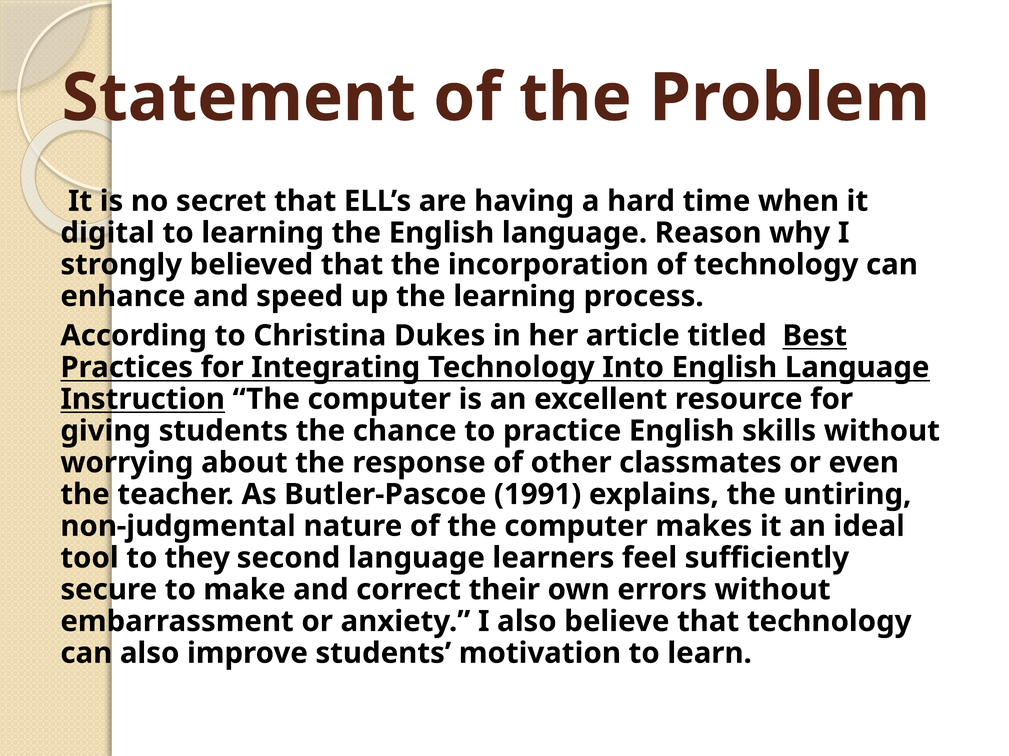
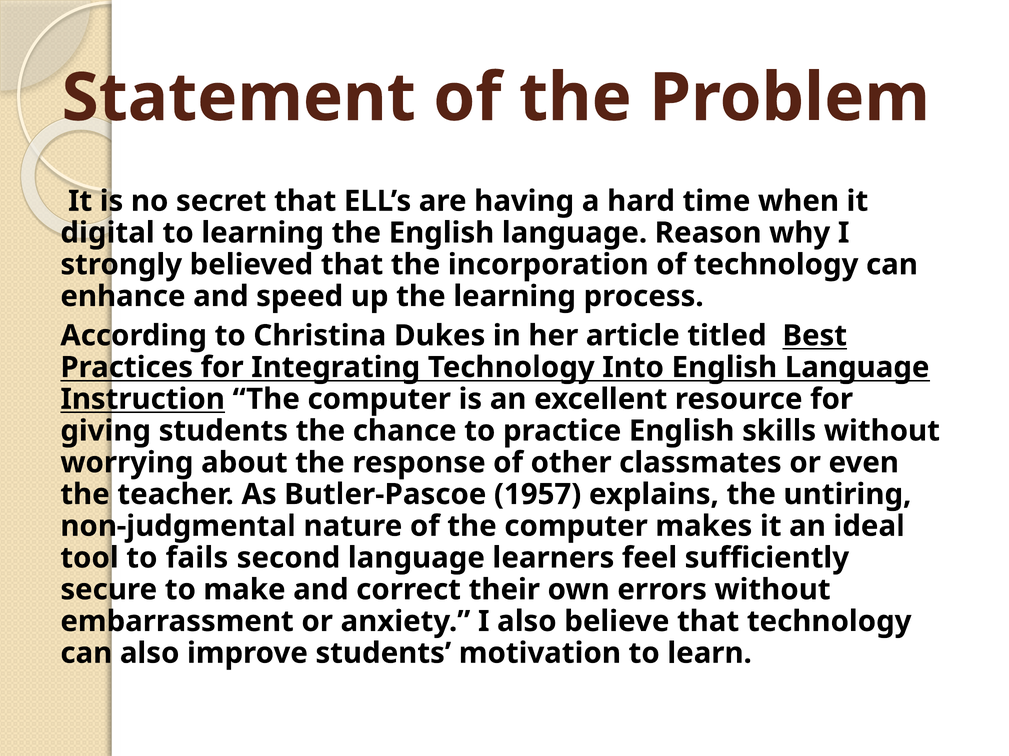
1991: 1991 -> 1957
they: they -> fails
